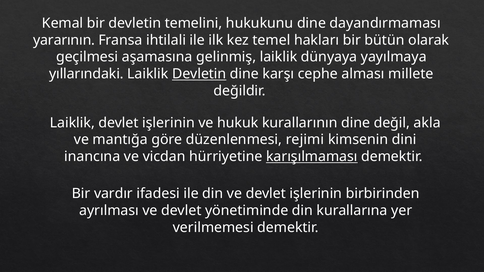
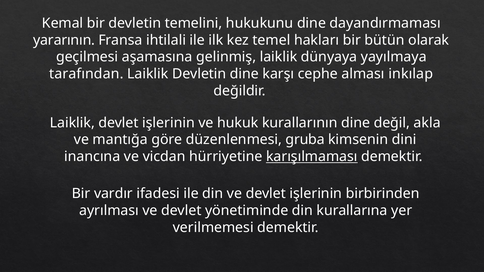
yıllarındaki: yıllarındaki -> tarafından
Devletin at (199, 74) underline: present -> none
millete: millete -> inkılap
rejimi: rejimi -> gruba
